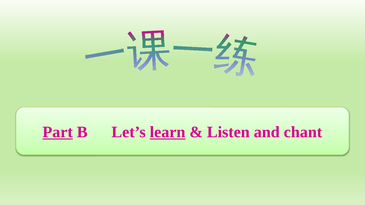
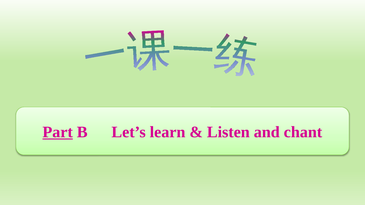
learn underline: present -> none
